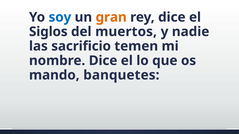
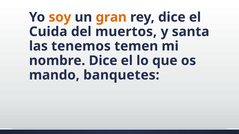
soy colour: blue -> orange
Siglos: Siglos -> Cuida
nadie: nadie -> santa
sacrificio: sacrificio -> tenemos
